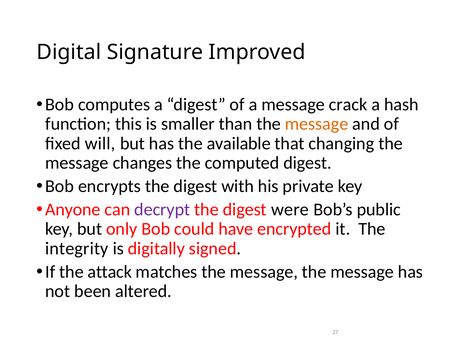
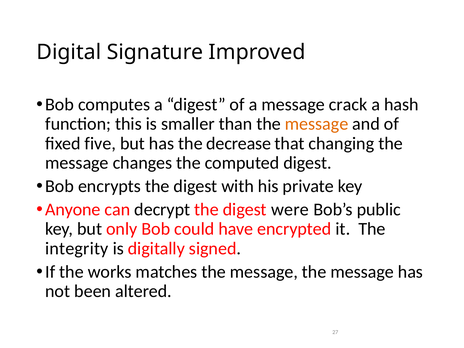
will: will -> five
available: available -> decrease
decrypt colour: purple -> black
attack: attack -> works
